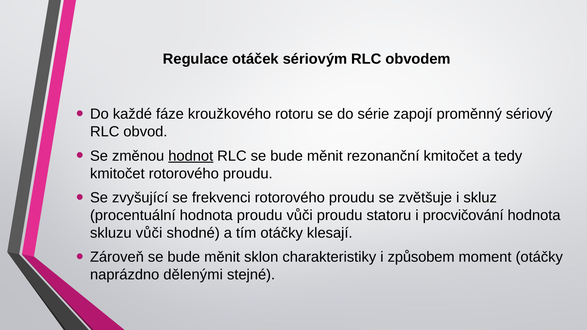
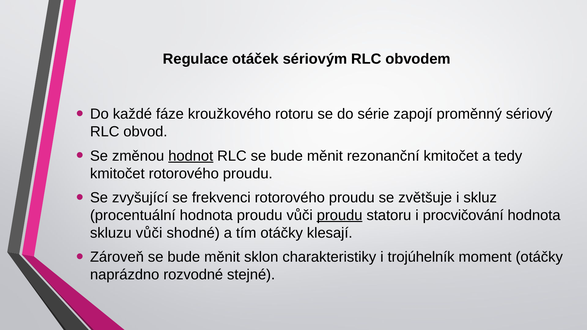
proudu at (340, 215) underline: none -> present
způsobem: způsobem -> trojúhelník
dělenými: dělenými -> rozvodné
